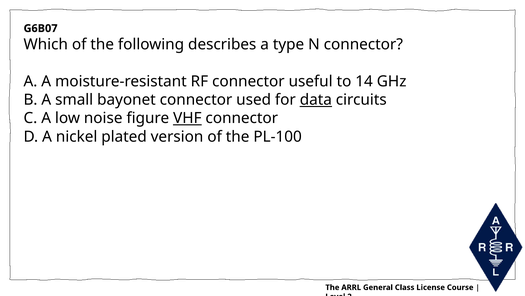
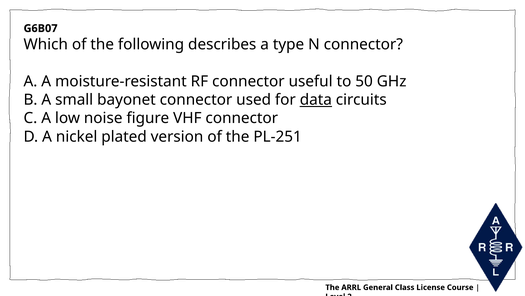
14: 14 -> 50
VHF underline: present -> none
PL-100: PL-100 -> PL-251
